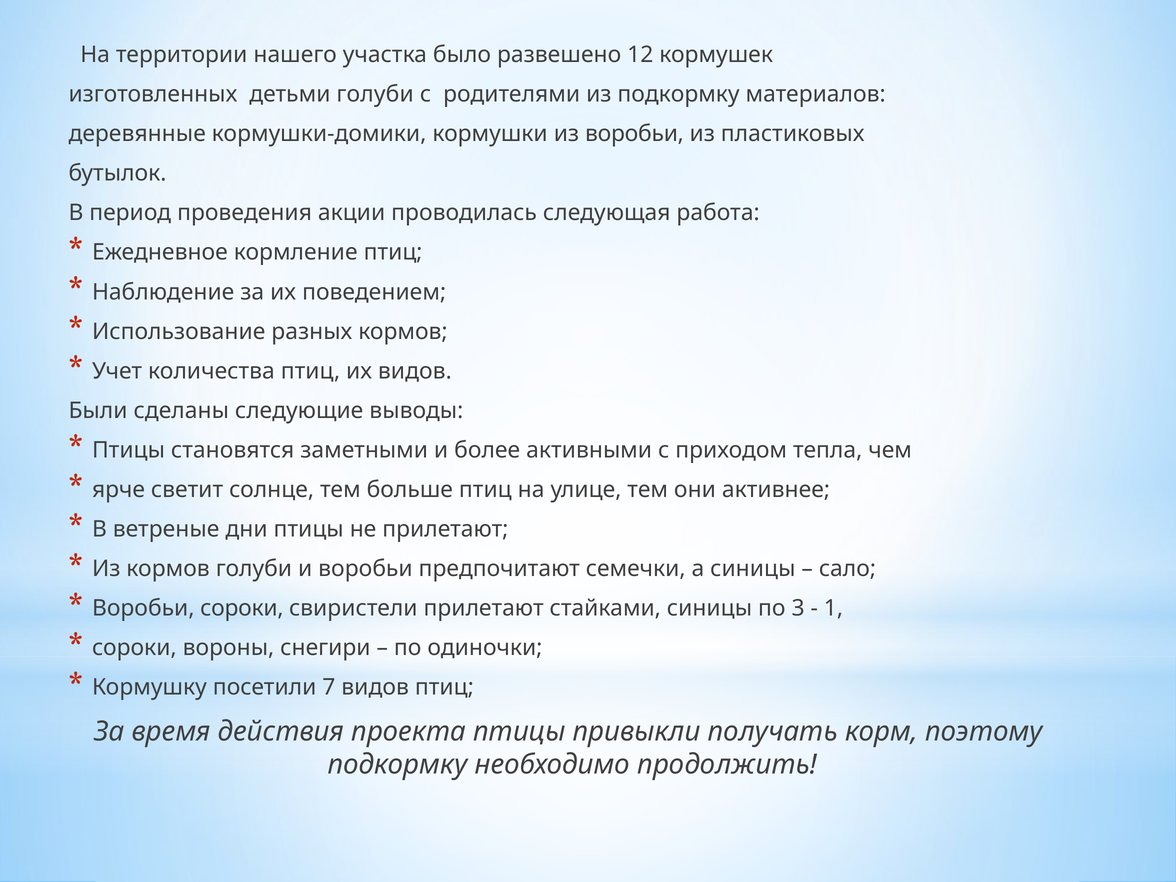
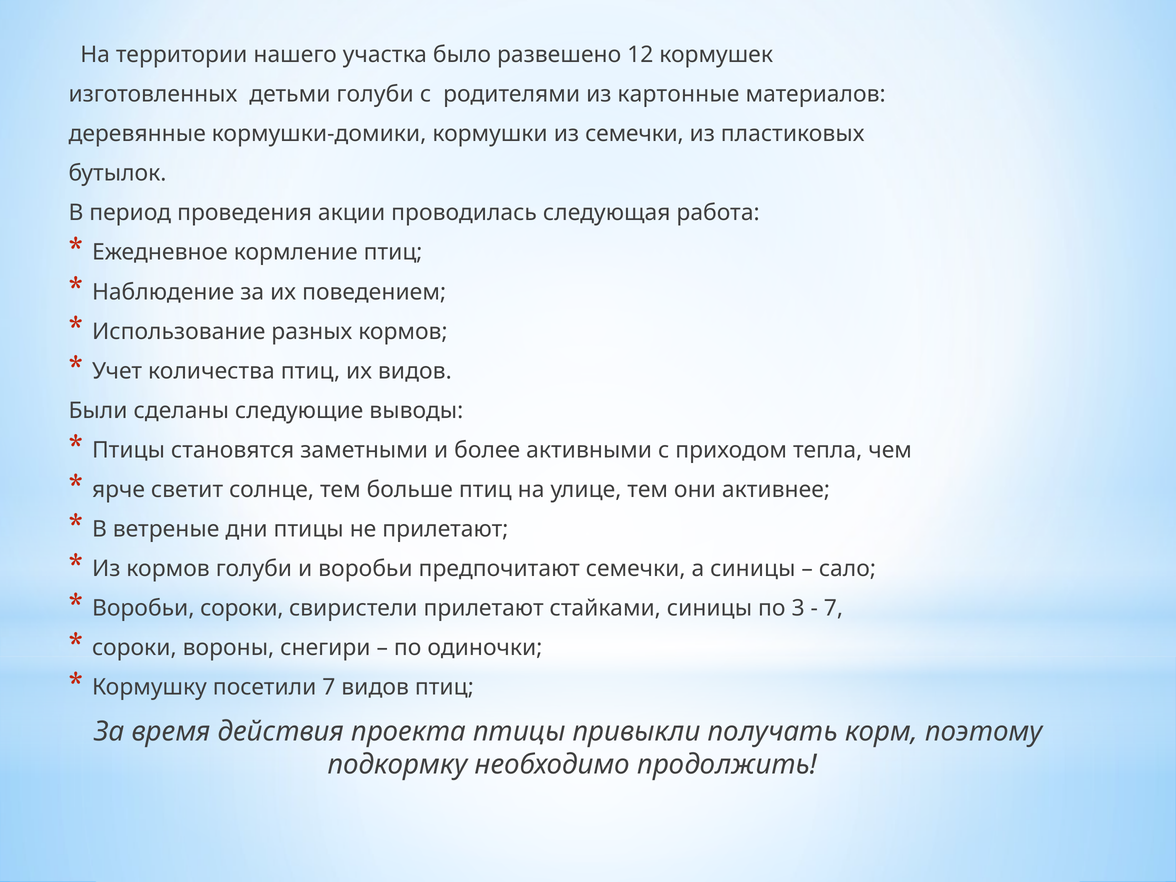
из подкормку: подкормку -> картонные
из воробьи: воробьи -> семечки
1 at (833, 608): 1 -> 7
